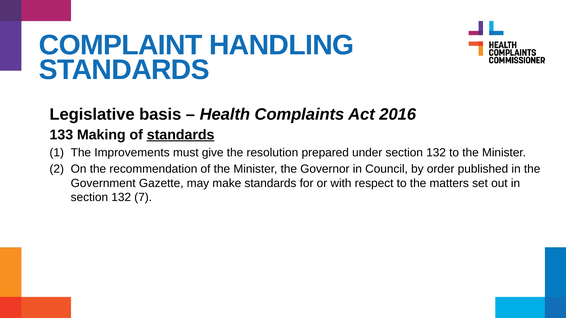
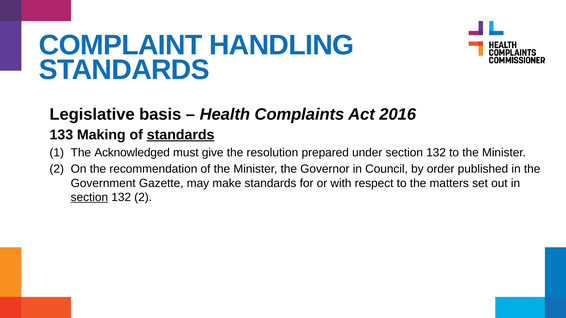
Improvements: Improvements -> Acknowledged
section at (89, 198) underline: none -> present
132 7: 7 -> 2
